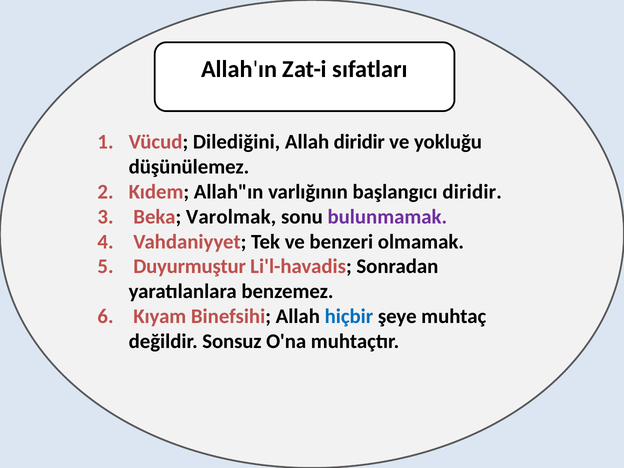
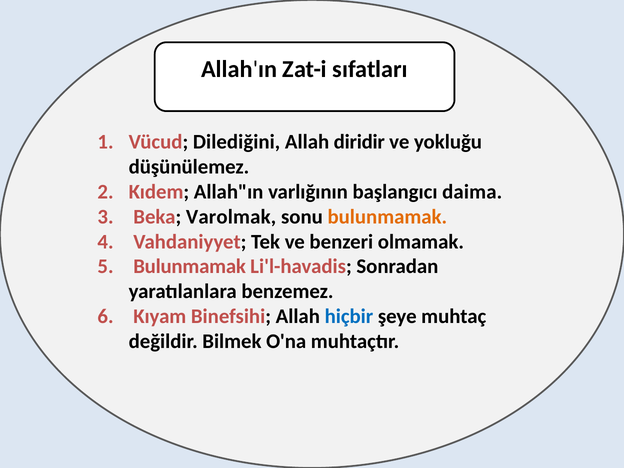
başlangıcı diridir: diridir -> daima
bulunmamak at (387, 217) colour: purple -> orange
Duyurmuştur at (190, 267): Duyurmuştur -> Bulunmamak
Sonsuz: Sonsuz -> Bilmek
